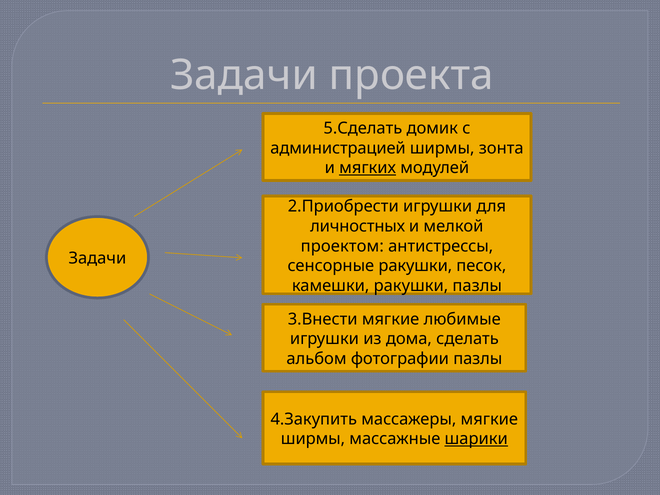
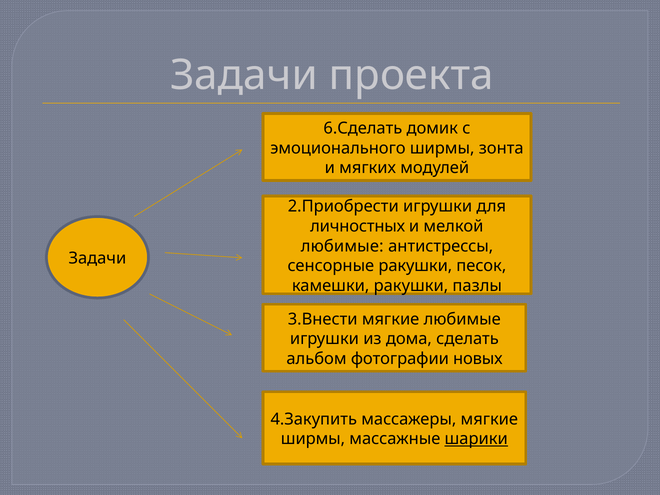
5.Сделать: 5.Сделать -> 6.Сделать
администрацией: администрацией -> эмоционального
мягких underline: present -> none
проектом at (342, 246): проектом -> любимые
фотографии пазлы: пазлы -> новых
